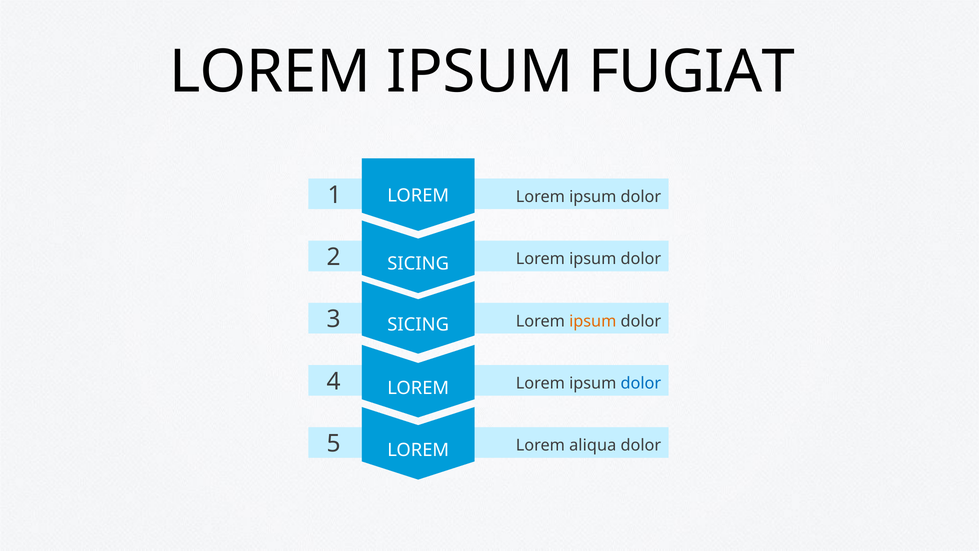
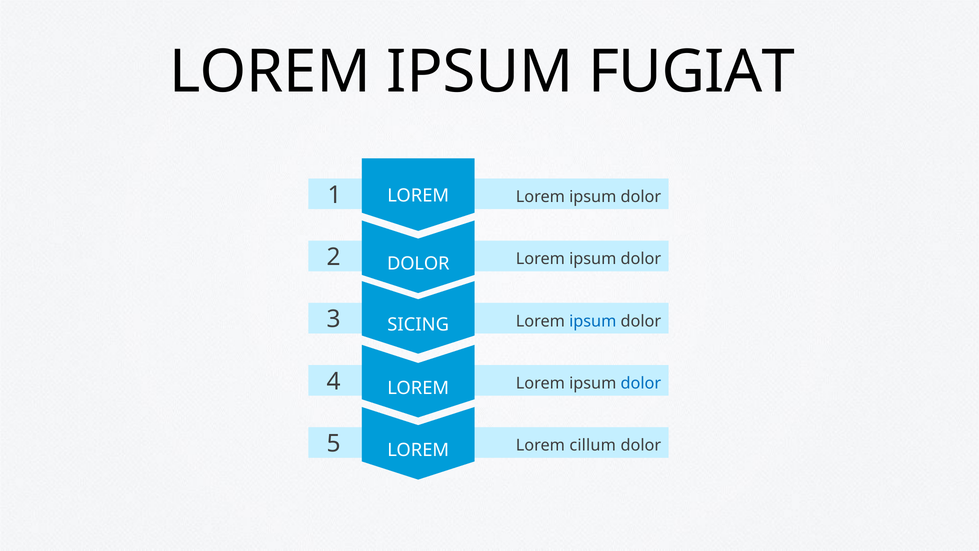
2 SICING: SICING -> DOLOR
ipsum at (593, 321) colour: orange -> blue
aliqua: aliqua -> cillum
